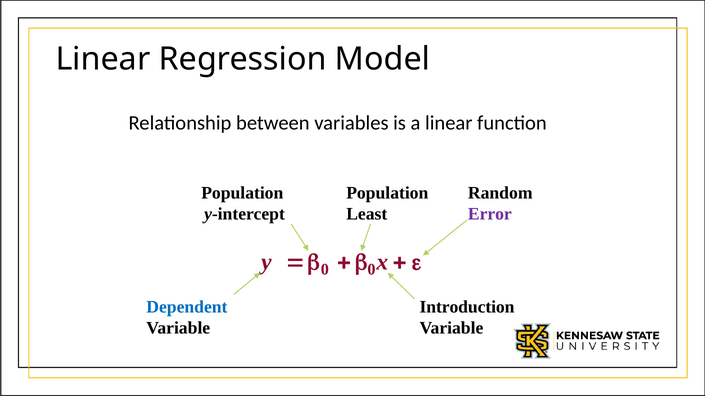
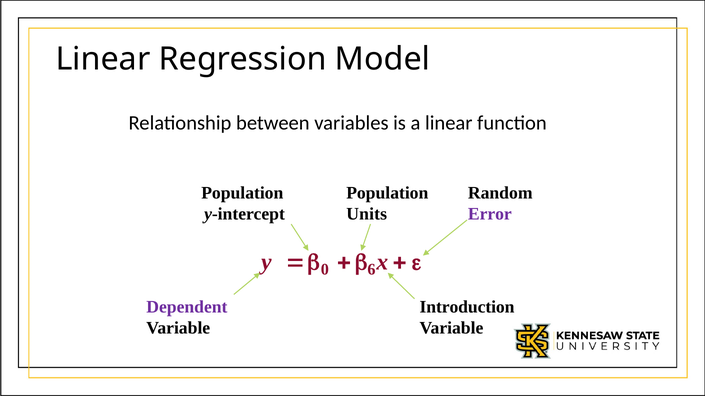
Least: Least -> Units
0 0: 0 -> 6
Dependent colour: blue -> purple
